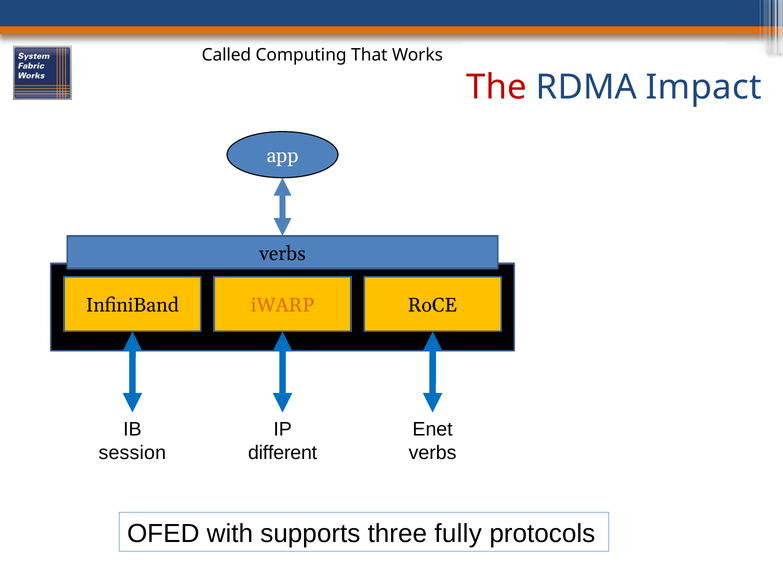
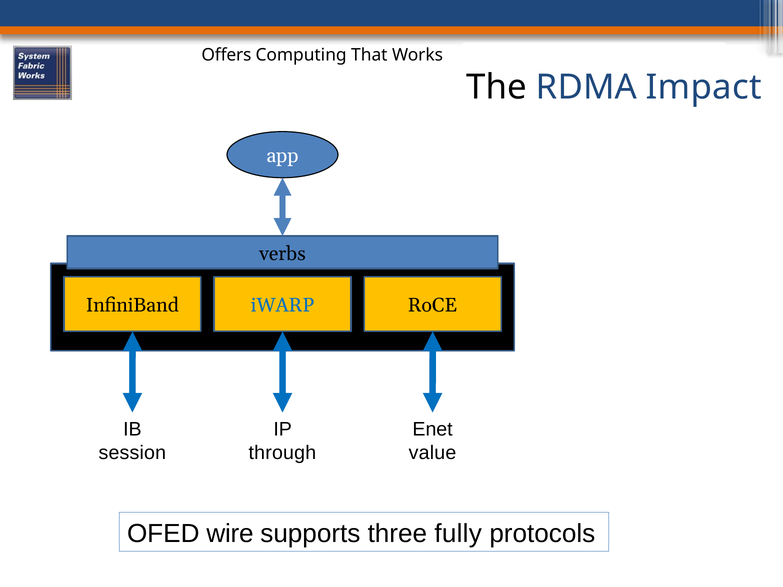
Called: Called -> Offers
The colour: red -> black
iWARP colour: orange -> blue
different: different -> through
verbs at (433, 453): verbs -> value
with: with -> wire
